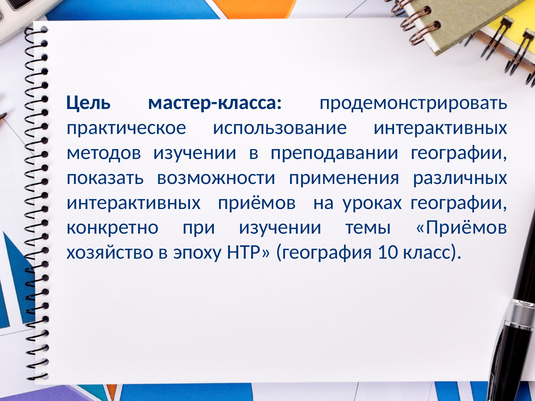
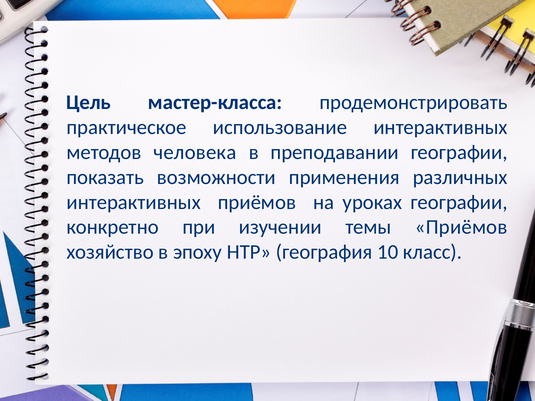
методов изучении: изучении -> человека
